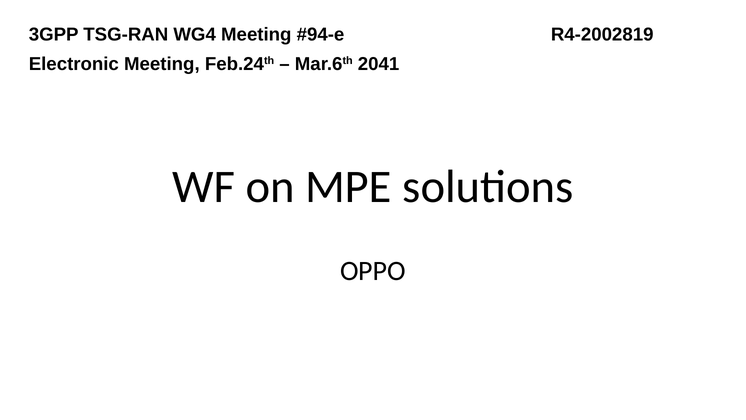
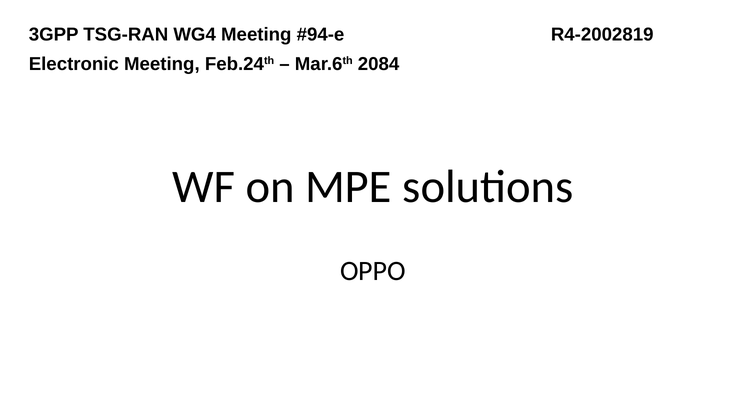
2041: 2041 -> 2084
